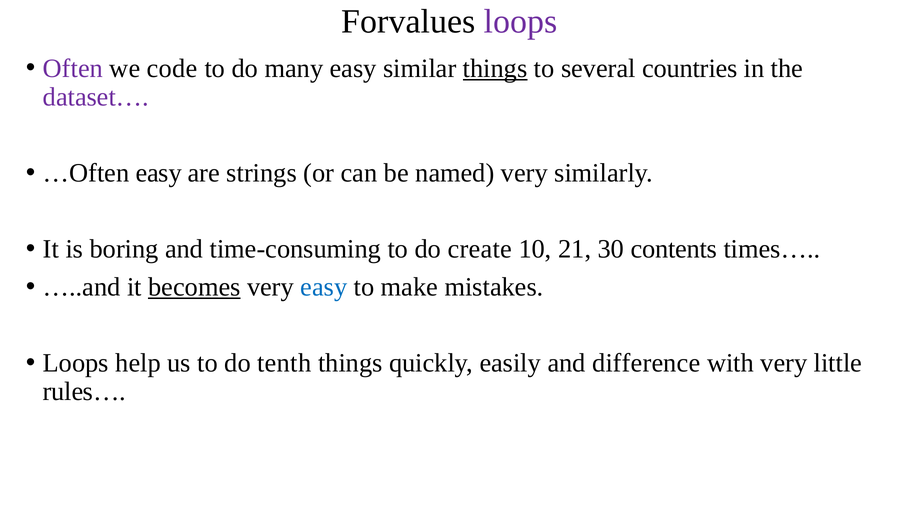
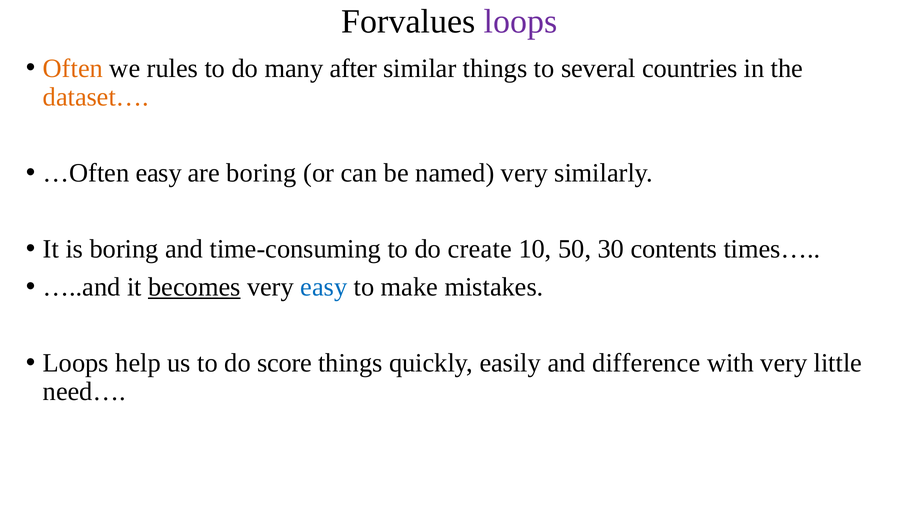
Often colour: purple -> orange
code: code -> rules
many easy: easy -> after
things at (495, 68) underline: present -> none
dataset… colour: purple -> orange
are strings: strings -> boring
21: 21 -> 50
tenth: tenth -> score
rules…: rules… -> need…
